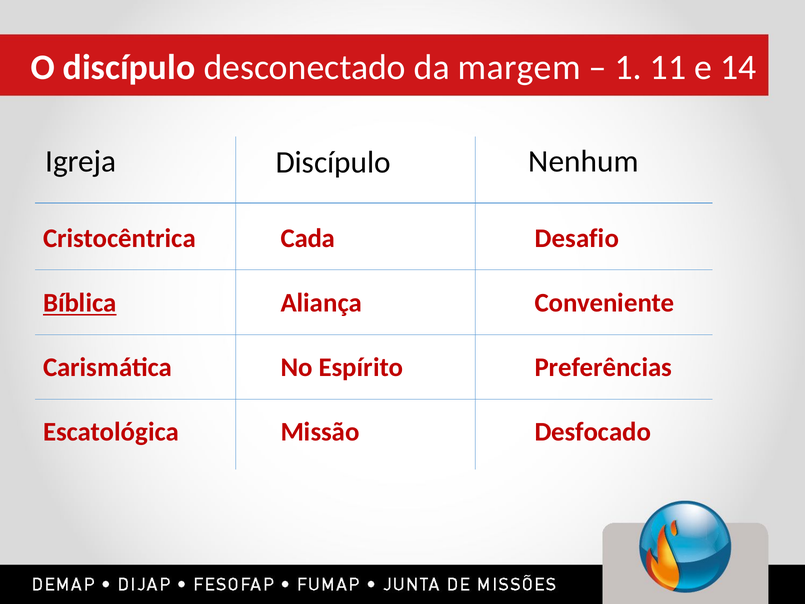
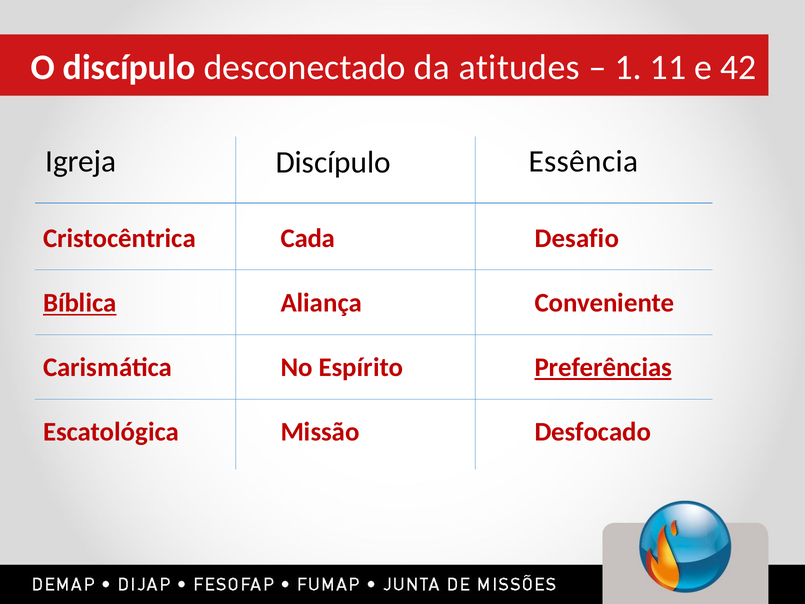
margem: margem -> atitudes
14: 14 -> 42
Nenhum: Nenhum -> Essência
Preferências underline: none -> present
